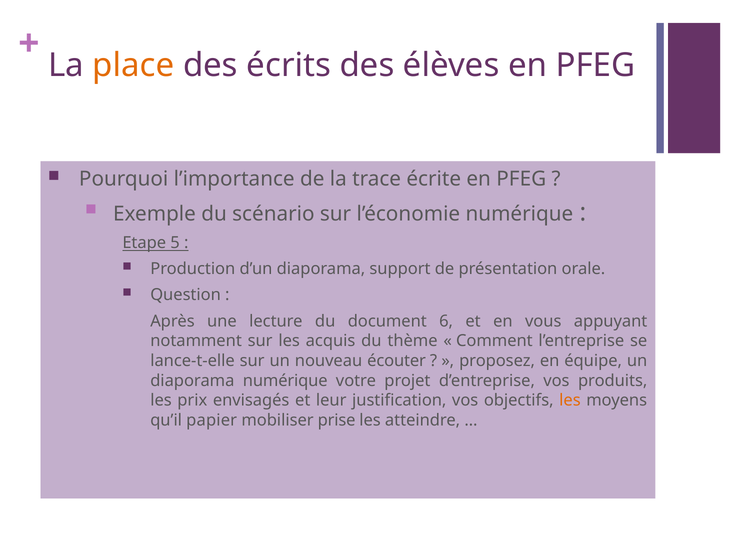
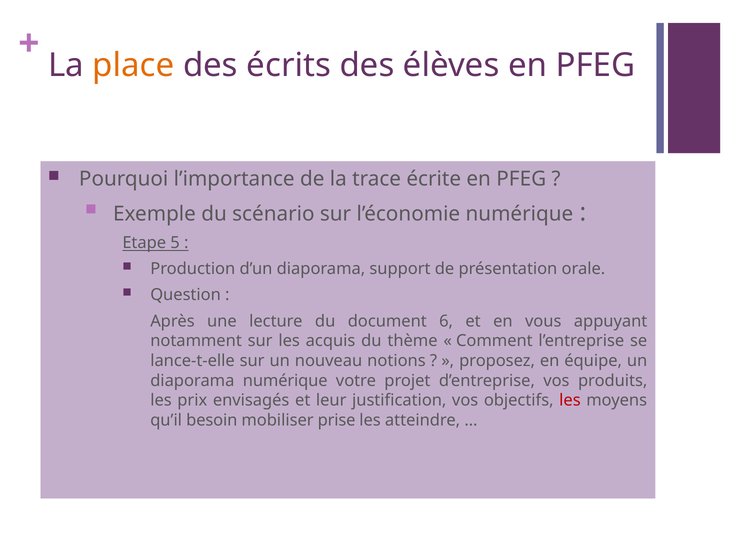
écouter: écouter -> notions
les at (570, 400) colour: orange -> red
papier: papier -> besoin
